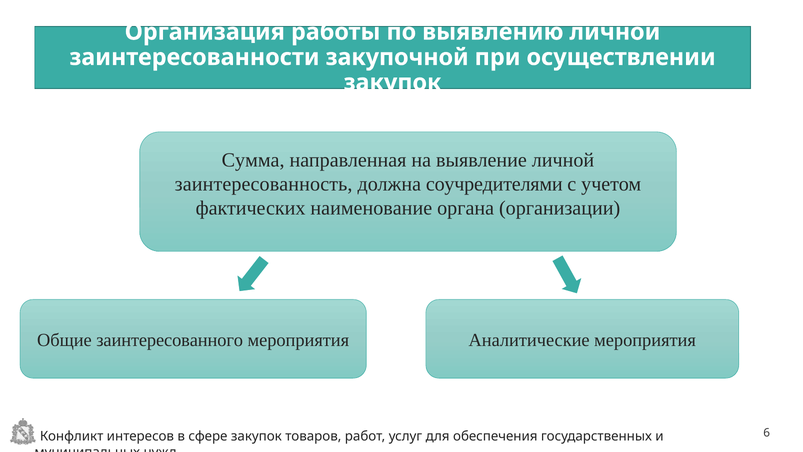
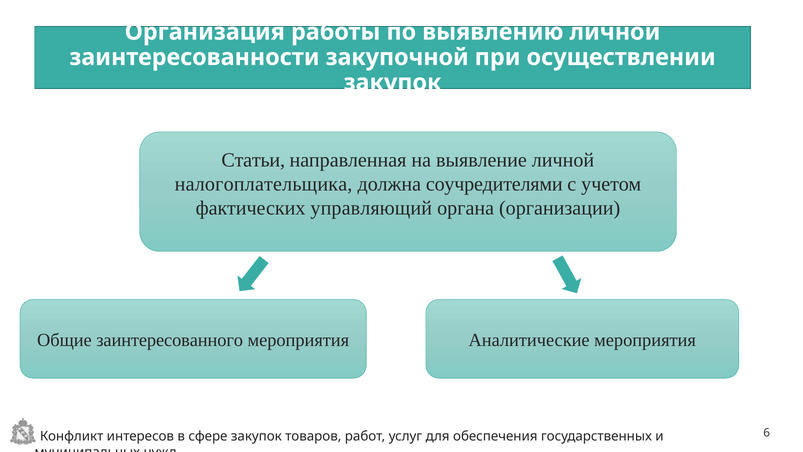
Сумма: Сумма -> Статьи
заинтересованность: заинтересованность -> налогоплательщика
наименование: наименование -> управляющий
